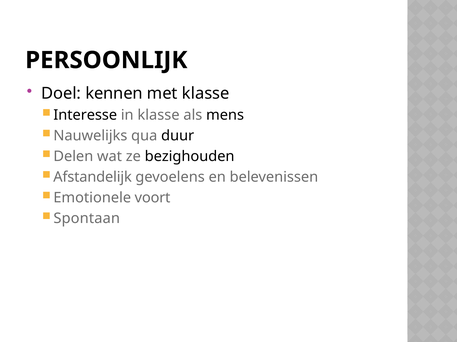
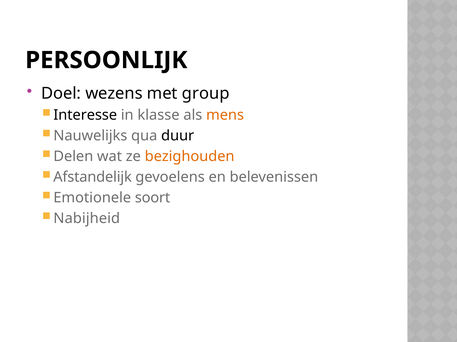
kennen: kennen -> wezens
met klasse: klasse -> group
mens colour: black -> orange
bezighouden colour: black -> orange
voort: voort -> soort
Spontaan: Spontaan -> Nabijheid
